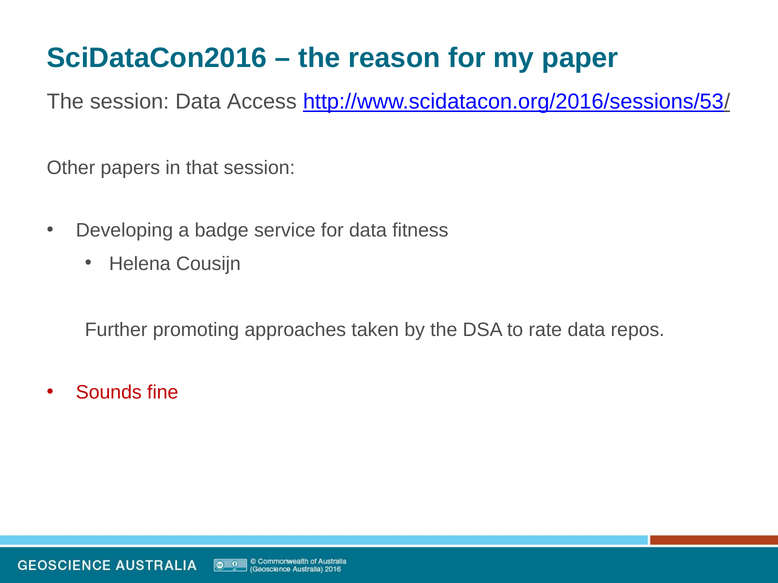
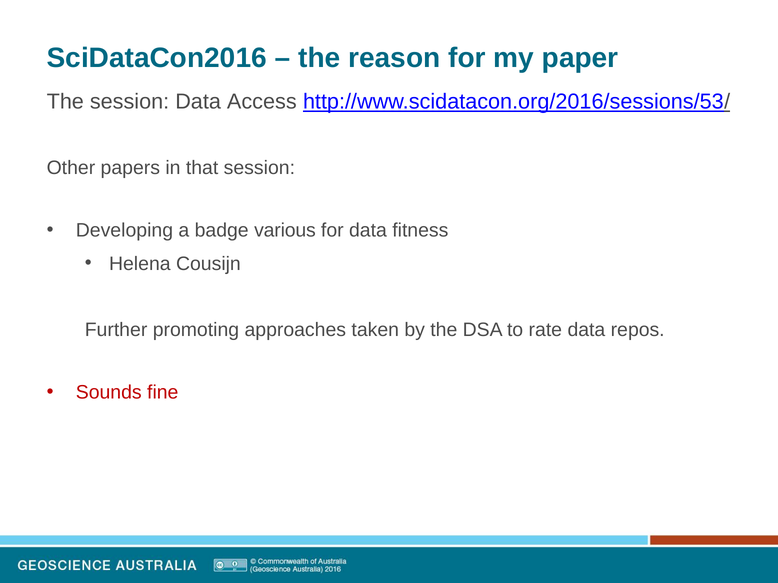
service: service -> various
